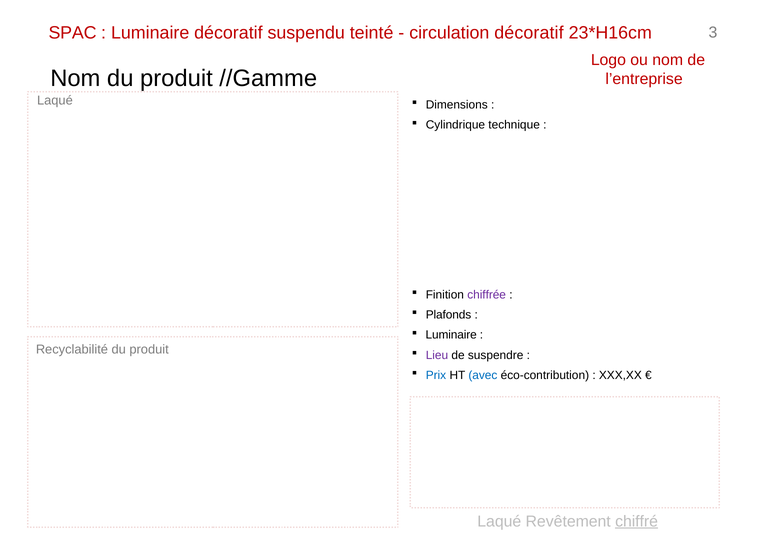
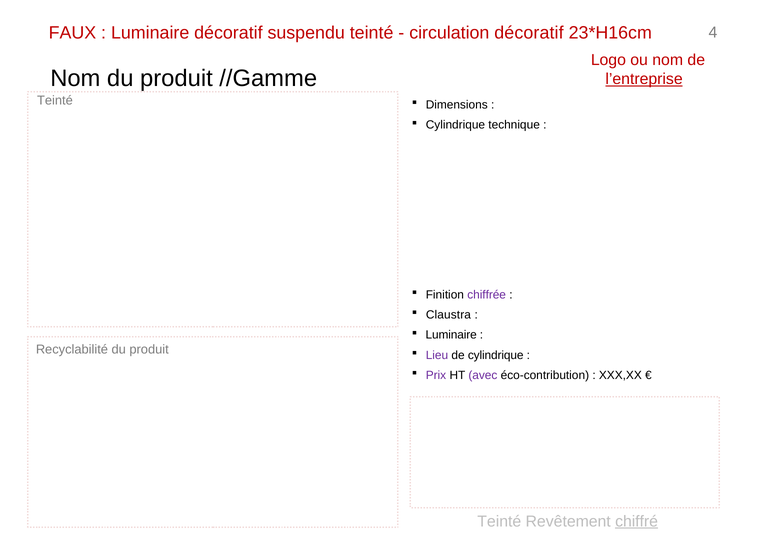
SPAC: SPAC -> FAUX
3: 3 -> 4
l’entreprise underline: none -> present
Laqué at (55, 101): Laqué -> Teinté
Plafonds: Plafonds -> Claustra
de suspendre: suspendre -> cylindrique
Prix colour: blue -> purple
avec colour: blue -> purple
Laqué at (499, 521): Laqué -> Teinté
